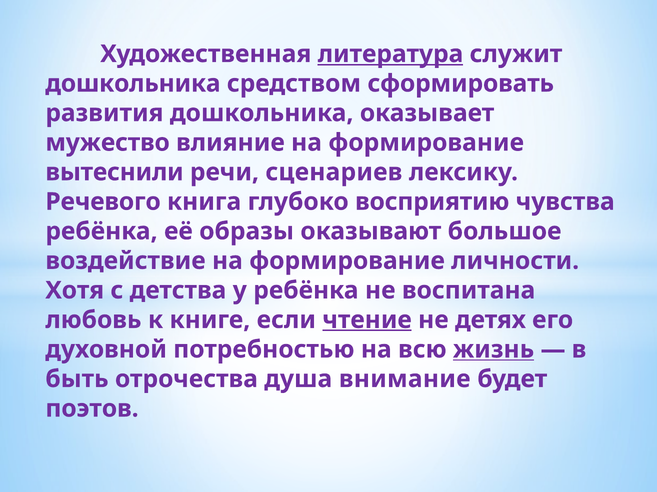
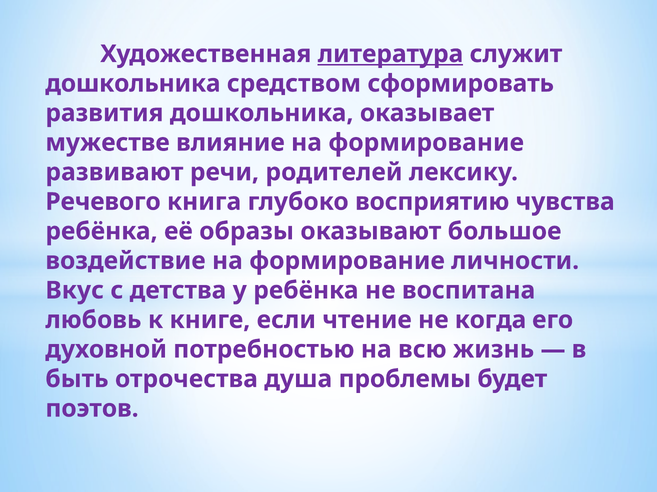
мужество: мужество -> мужестве
вытеснили: вытеснили -> развивают
сценариев: сценариев -> родителей
Хотя: Хотя -> Вкус
чтение underline: present -> none
детях: детях -> когда
жизнь underline: present -> none
внимание: внимание -> проблемы
